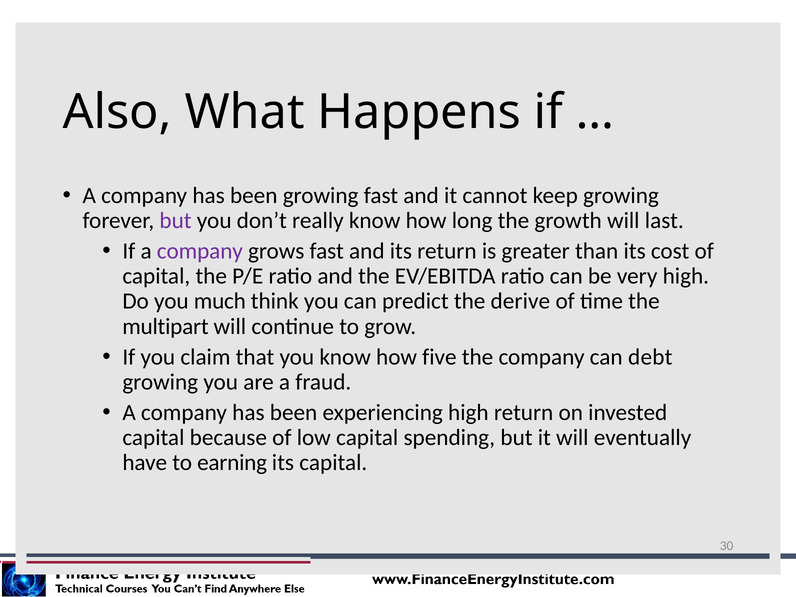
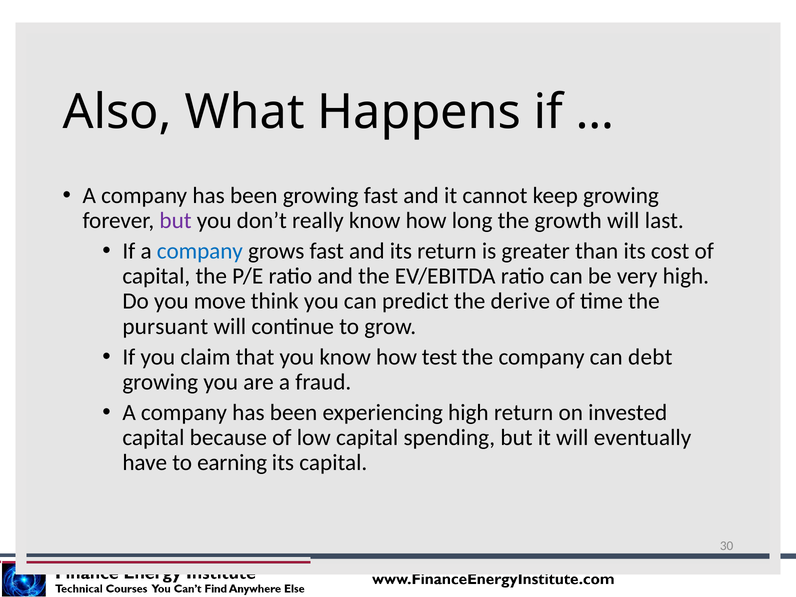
company at (200, 251) colour: purple -> blue
much: much -> move
multipart: multipart -> pursuant
five: five -> test
